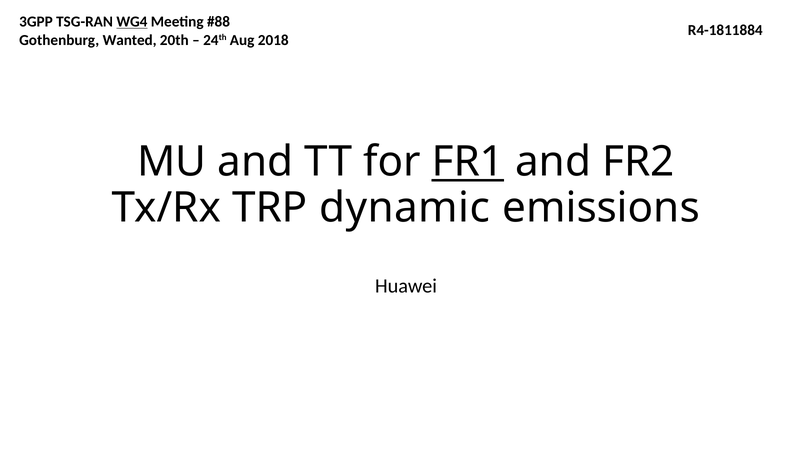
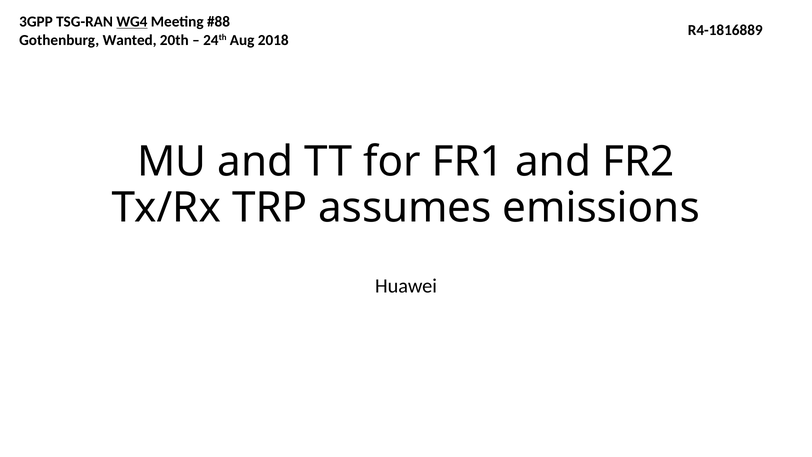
R4-1811884: R4-1811884 -> R4-1816889
FR1 underline: present -> none
dynamic: dynamic -> assumes
